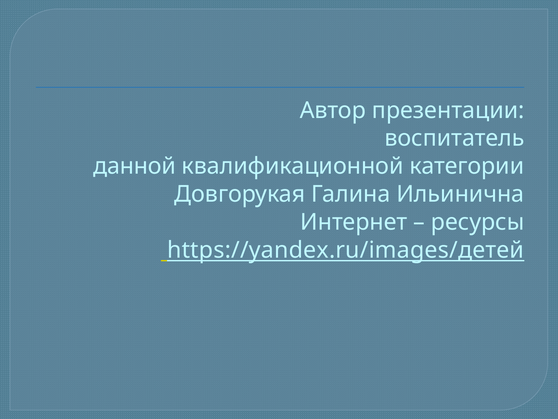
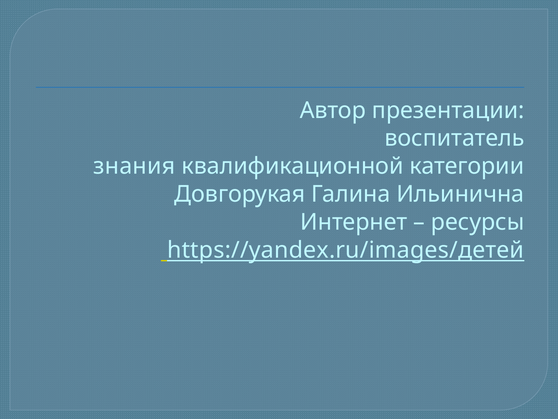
данной: данной -> знания
